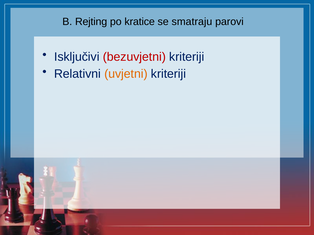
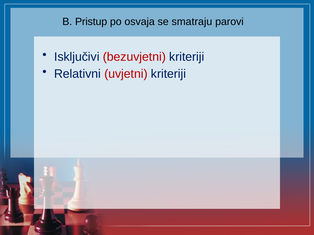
Rejting: Rejting -> Pristup
kratice: kratice -> osvaja
uvjetni colour: orange -> red
